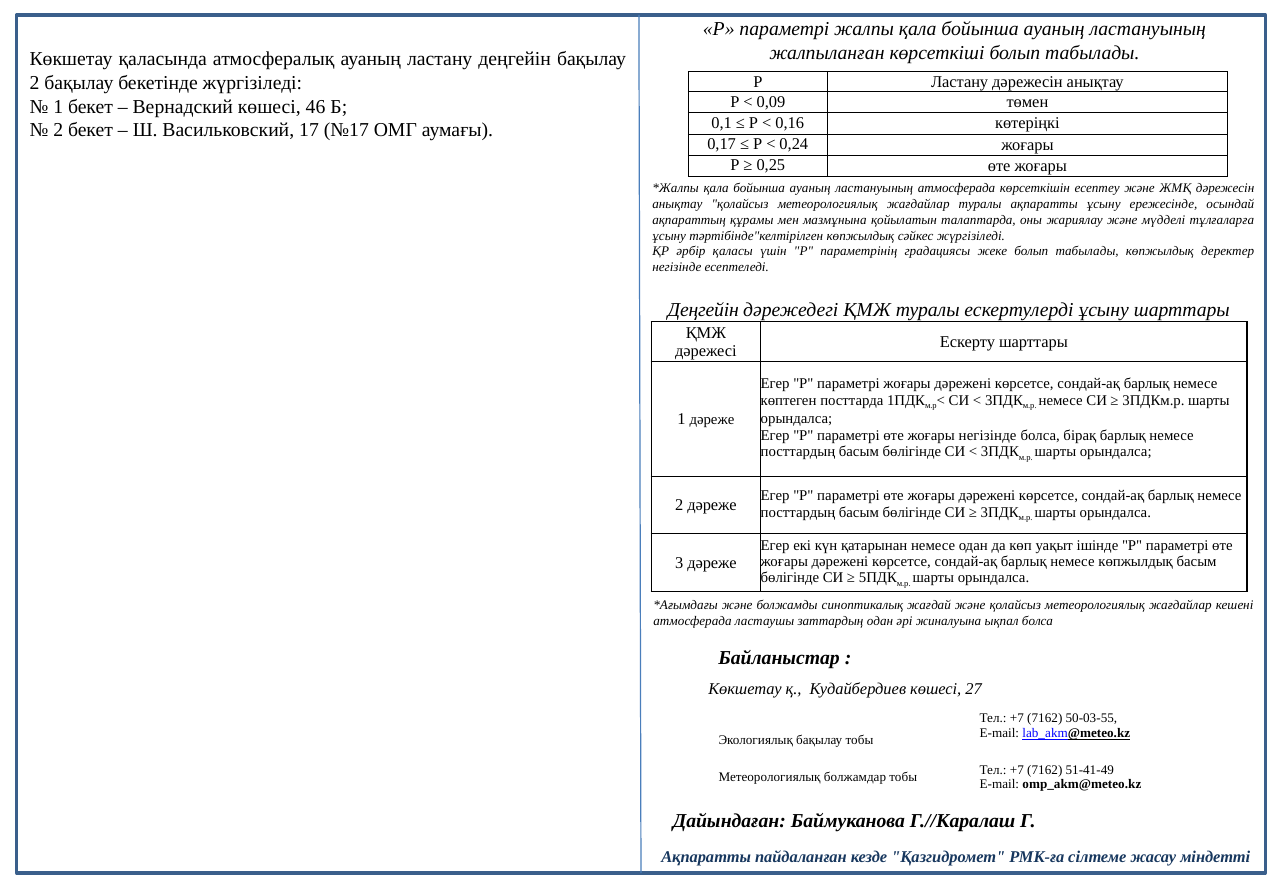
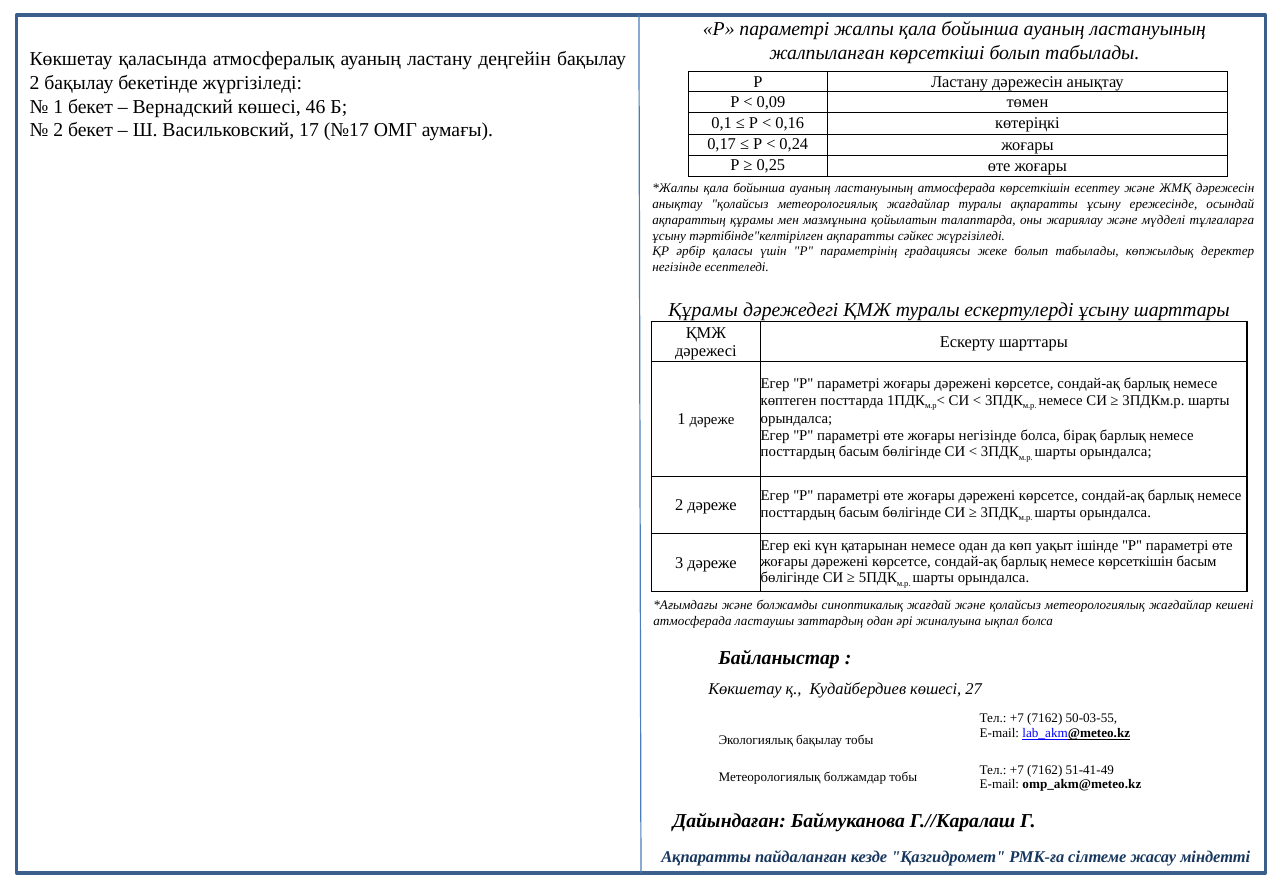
тәртібінде"келтірілген көпжылдық: көпжылдық -> ақпаратты
Деңгейін at (703, 310): Деңгейін -> Құрамы
немесе көпжылдық: көпжылдық -> көрсеткішін
